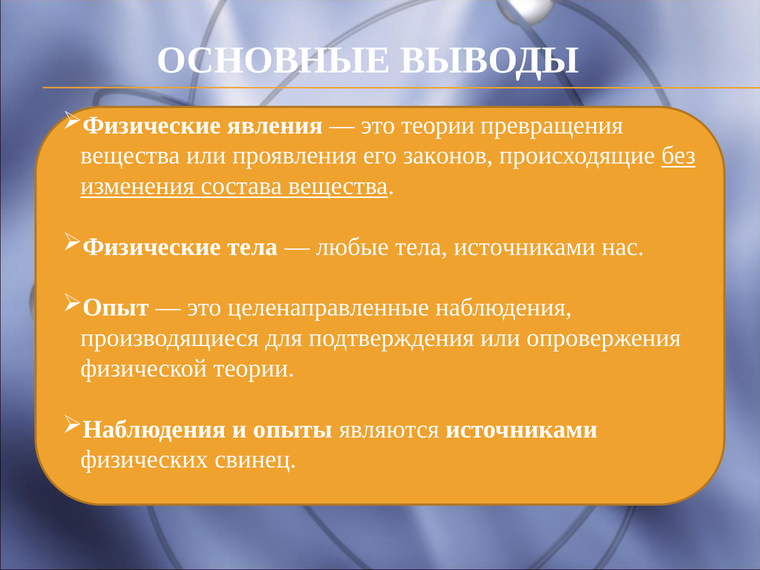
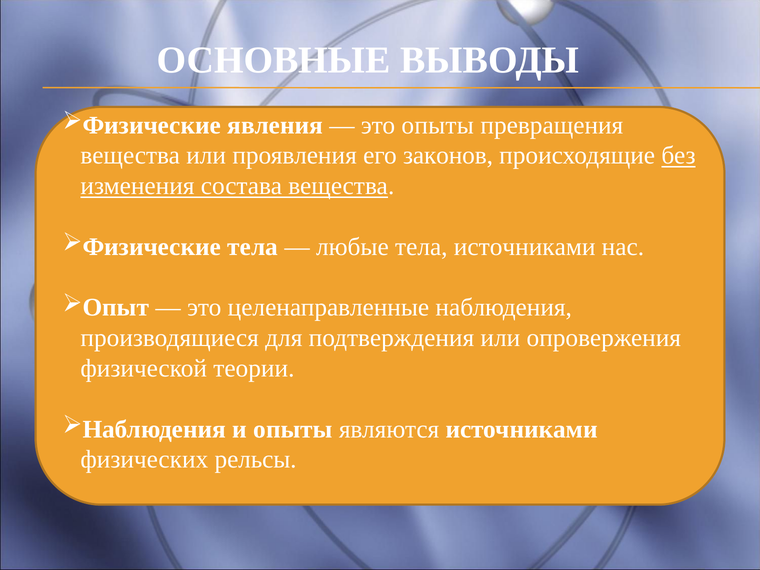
это теории: теории -> опыты
свинец: свинец -> рельсы
